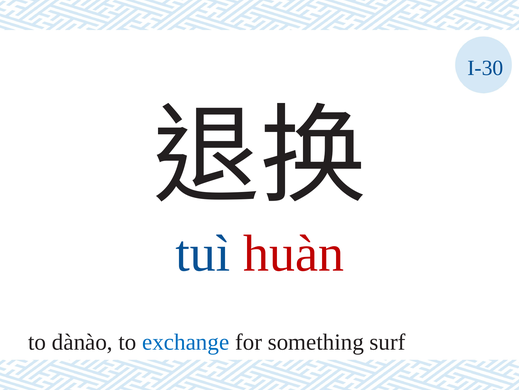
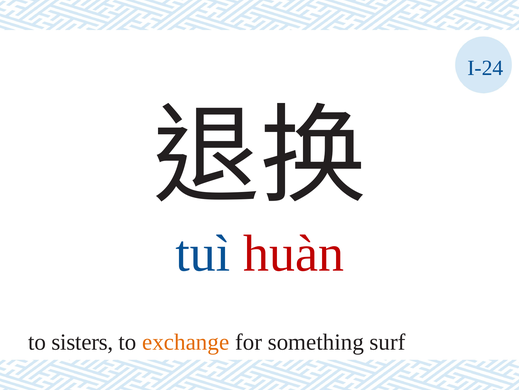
I-30: I-30 -> I-24
dànào: dànào -> sisters
exchange colour: blue -> orange
